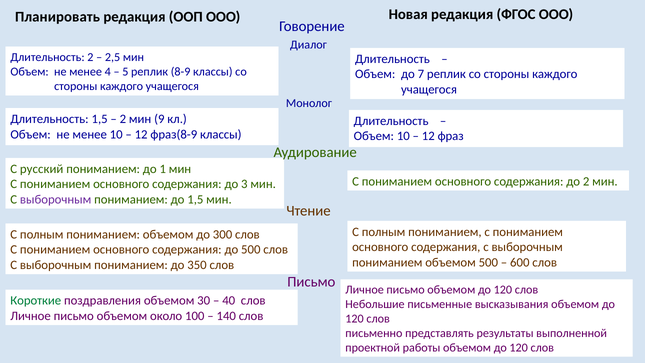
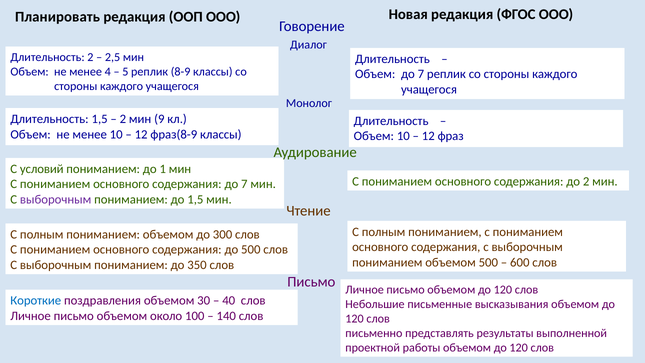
русский: русский -> условий
содержания до 3: 3 -> 7
Короткие colour: green -> blue
